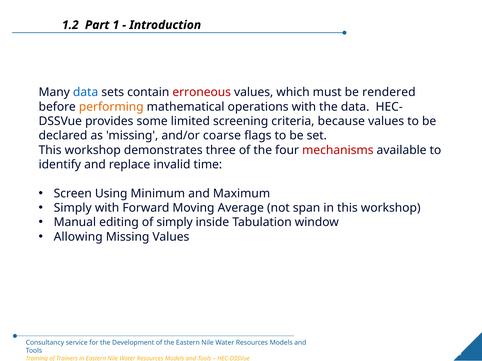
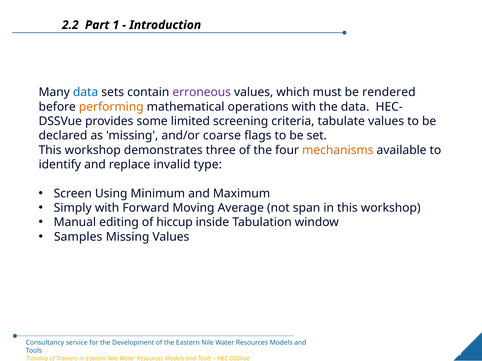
1.2: 1.2 -> 2.2
erroneous colour: red -> purple
because: because -> tabulate
mechanisms colour: red -> orange
time: time -> type
of simply: simply -> hiccup
Allowing: Allowing -> Samples
